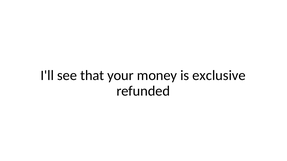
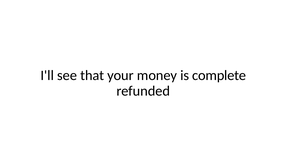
exclusive: exclusive -> complete
